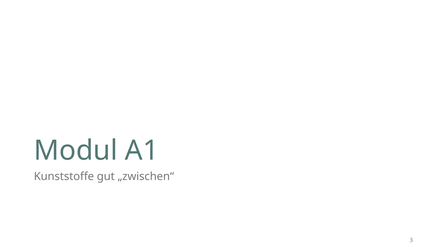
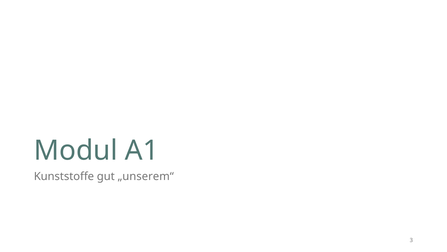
„zwischen“: „zwischen“ -> „unserem“
